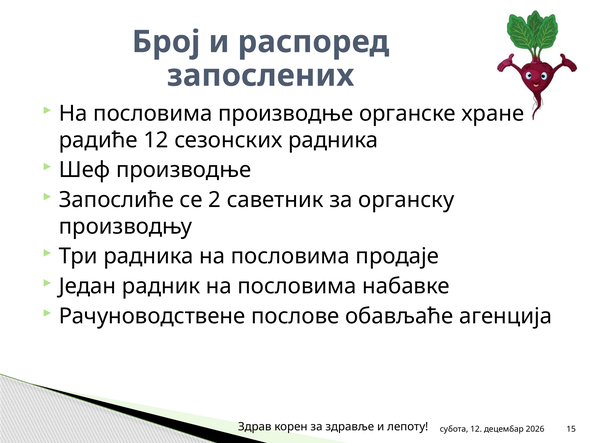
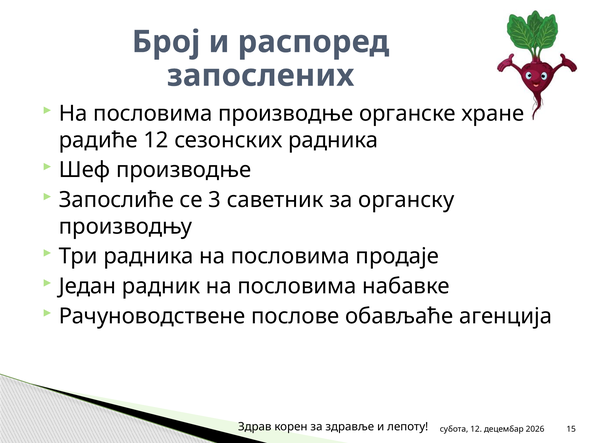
2: 2 -> 3
